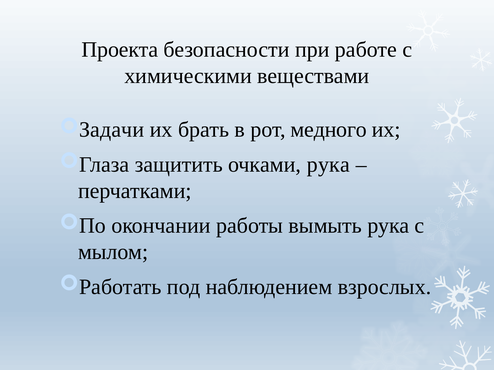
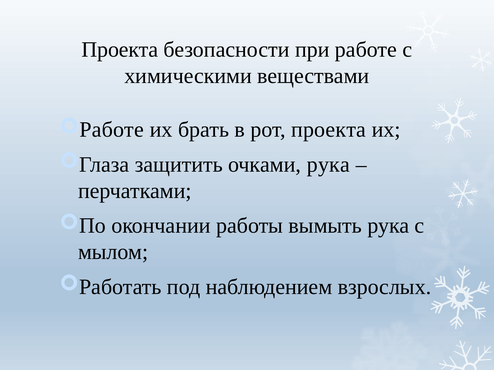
Задачи at (112, 130): Задачи -> Работе
рот медного: медного -> проекта
